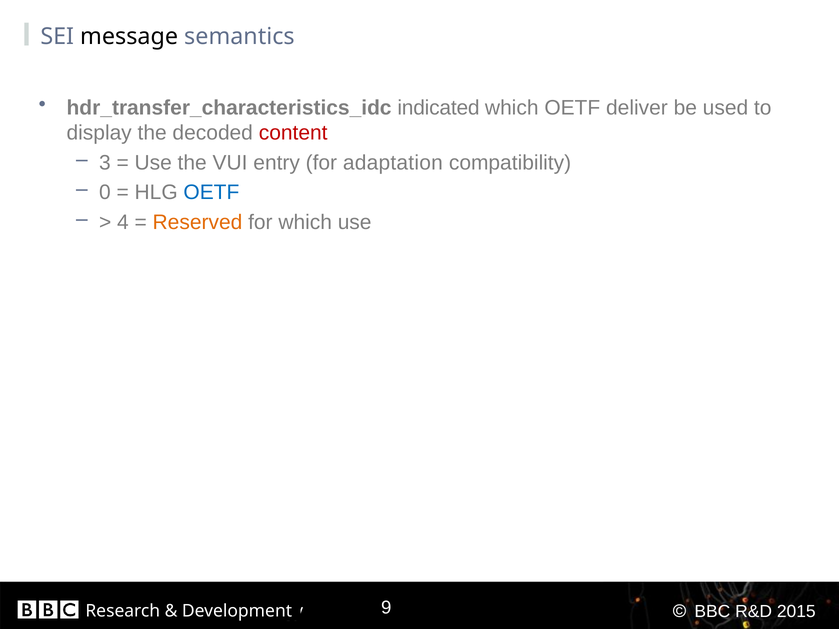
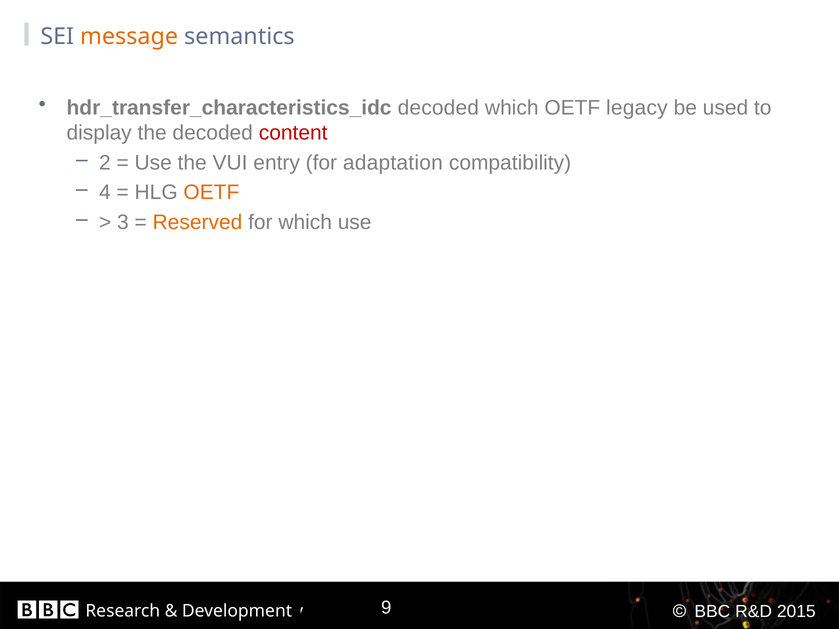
message colour: black -> orange
hdr_transfer_characteristics_idc indicated: indicated -> decoded
deliver: deliver -> legacy
3: 3 -> 2
0: 0 -> 4
OETF at (211, 193) colour: blue -> orange
4: 4 -> 3
